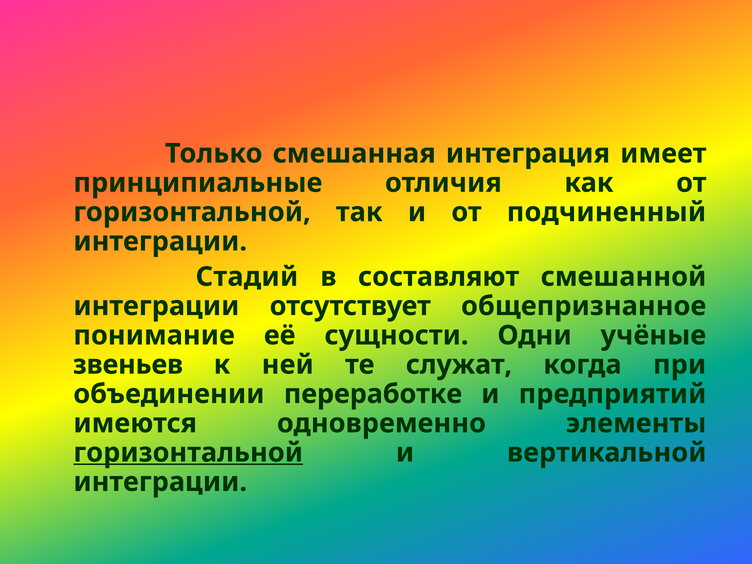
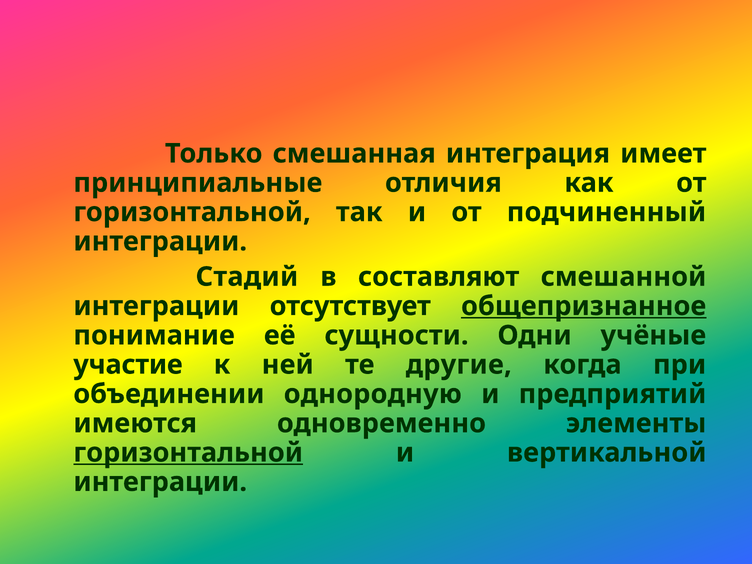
общепризнанное underline: none -> present
звеньев: звеньев -> участие
служат: служат -> другие
переработке: переработке -> однородную
